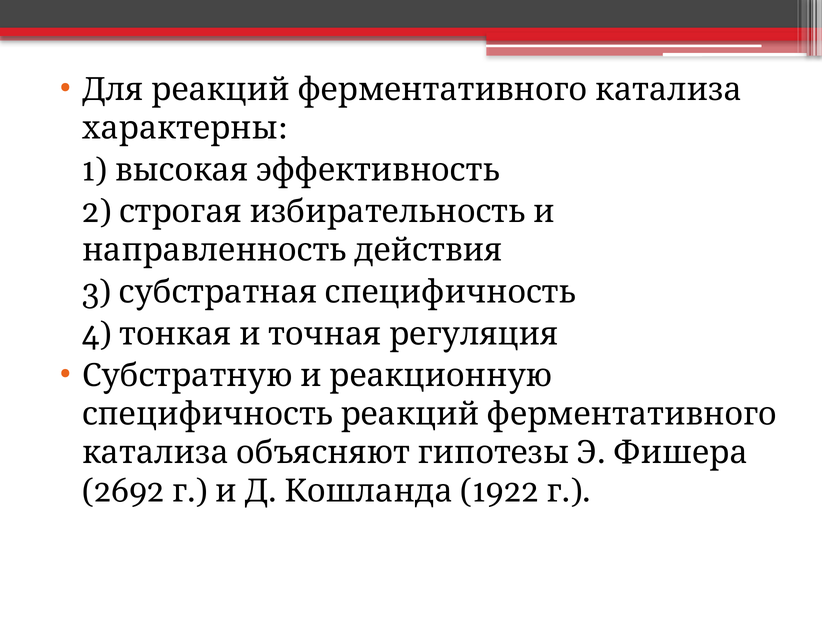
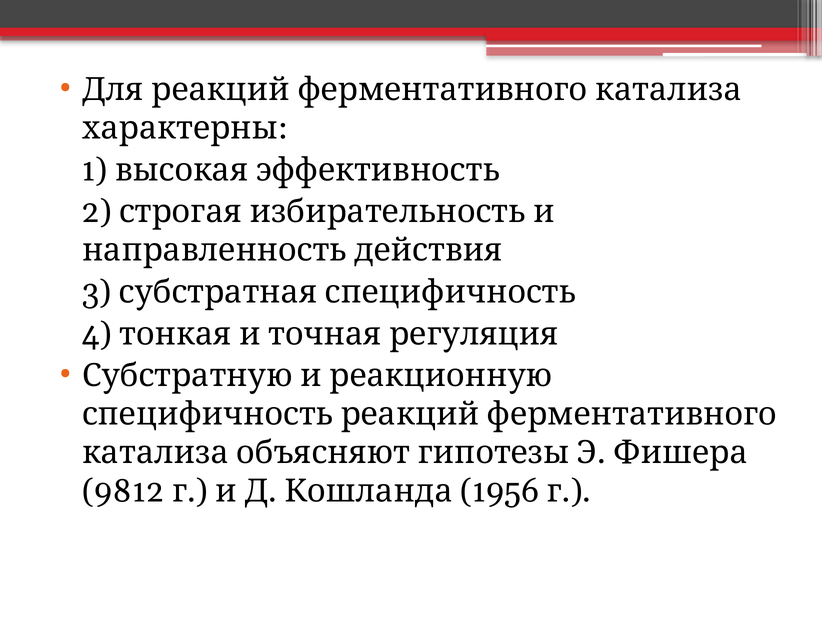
2692: 2692 -> 9812
1922: 1922 -> 1956
